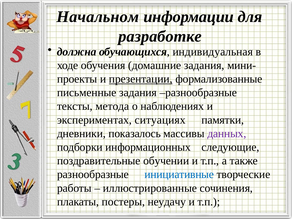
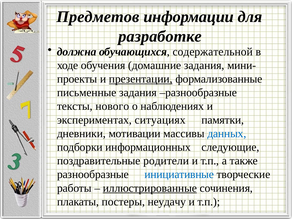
Начальном: Начальном -> Предметов
индивидуальная: индивидуальная -> содержательной
метода: метода -> нового
показалось: показалось -> мотивации
данных colour: purple -> blue
обучении: обучении -> родители
иллюстрированные underline: none -> present
